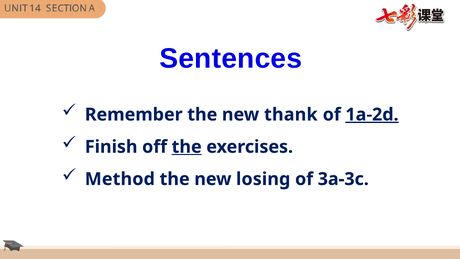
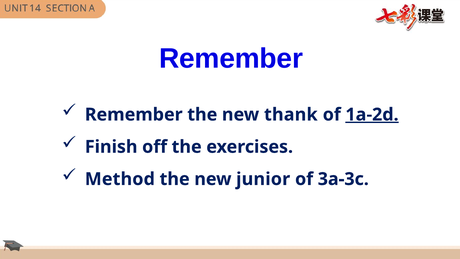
Sentences at (231, 59): Sentences -> Remember
the at (187, 147) underline: present -> none
losing: losing -> junior
